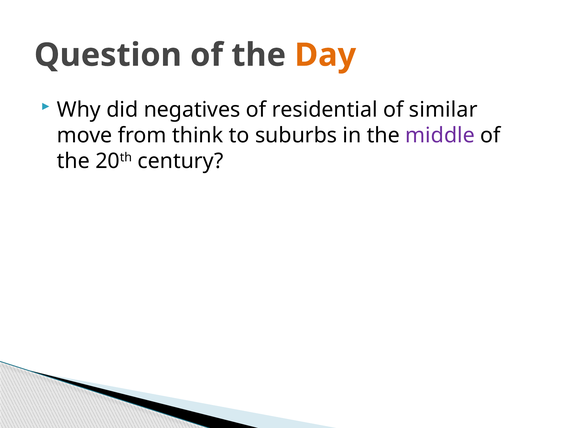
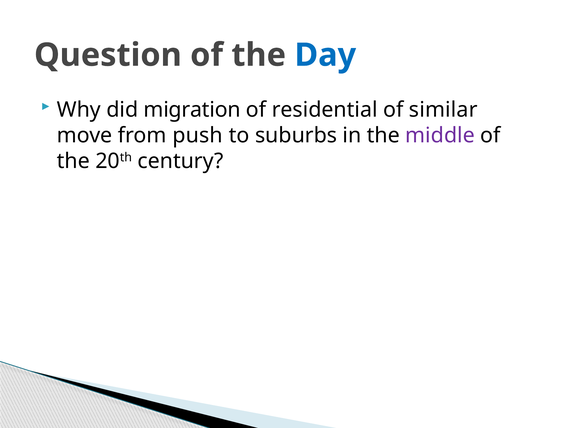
Day colour: orange -> blue
negatives: negatives -> migration
think: think -> push
